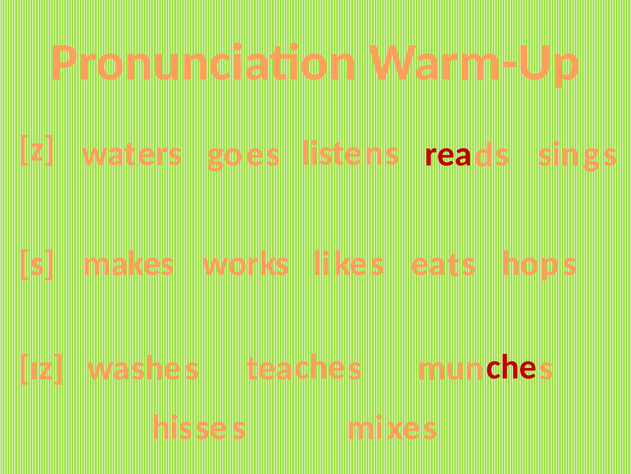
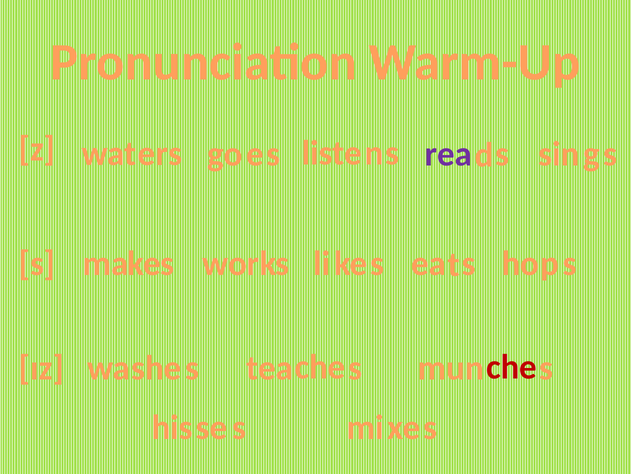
rea colour: red -> purple
